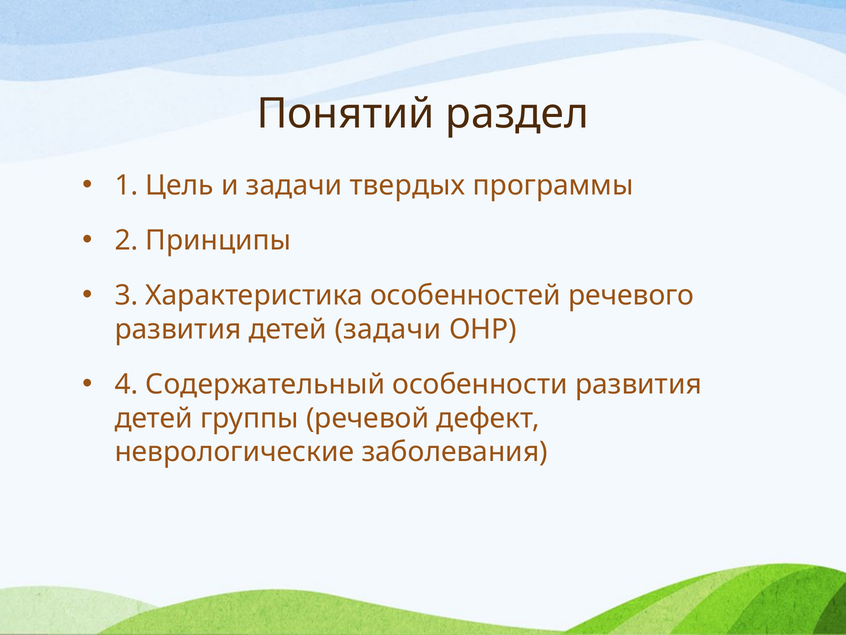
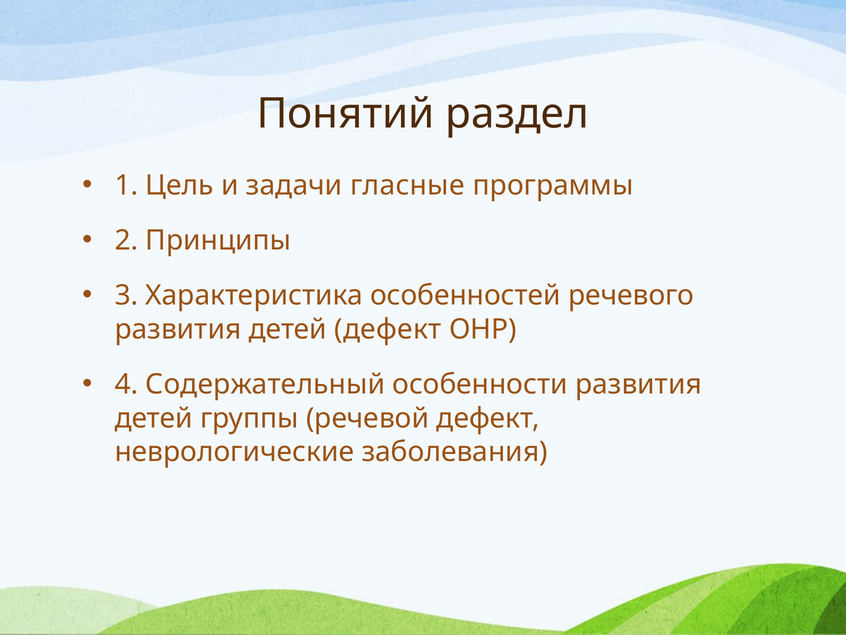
твердых: твердых -> гласные
детей задачи: задачи -> дефект
